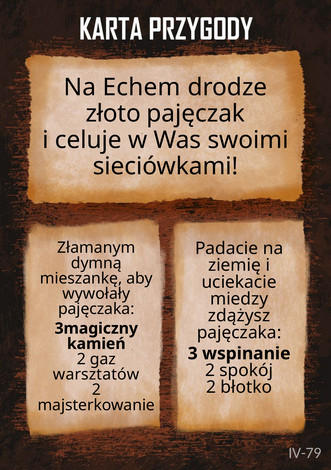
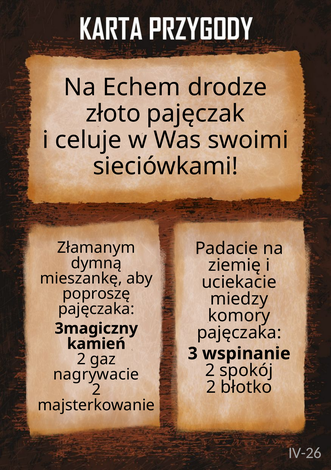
wywołały: wywołały -> poproszę
zdążysz: zdążysz -> komory
warsztatów: warsztatów -> nagrywacie
IV-79: IV-79 -> IV-26
